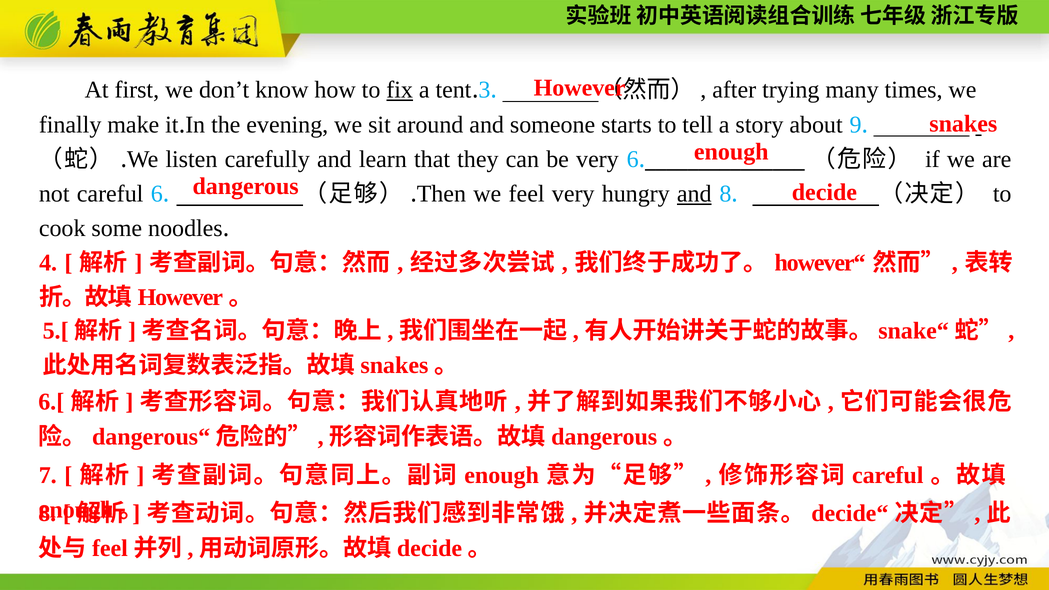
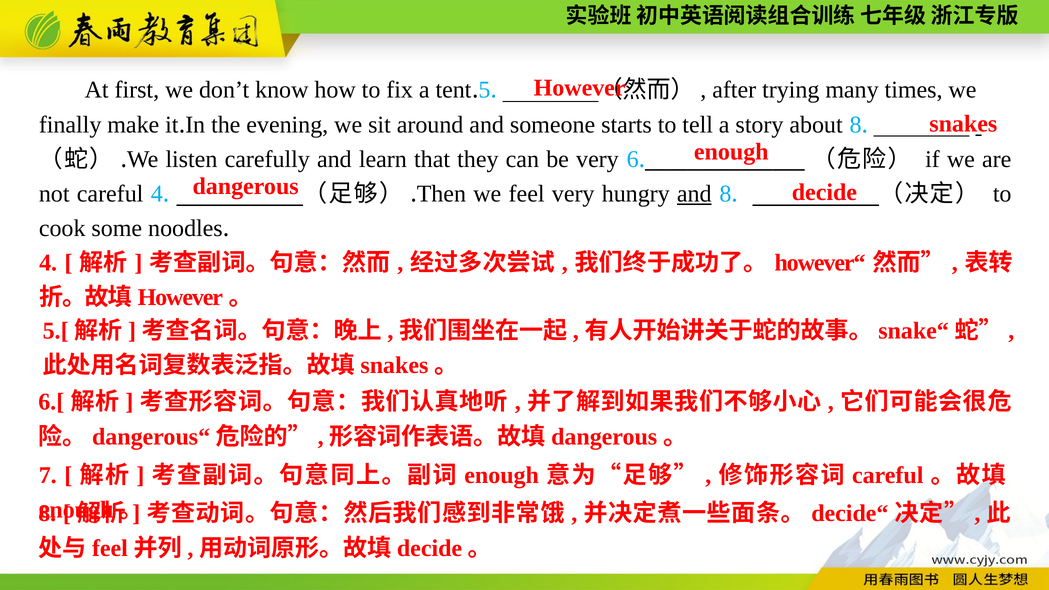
fix underline: present -> none
3: 3 -> 5
about 9: 9 -> 8
careful 6: 6 -> 4
